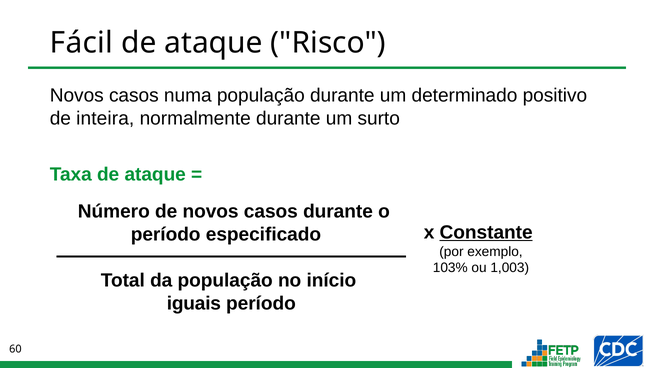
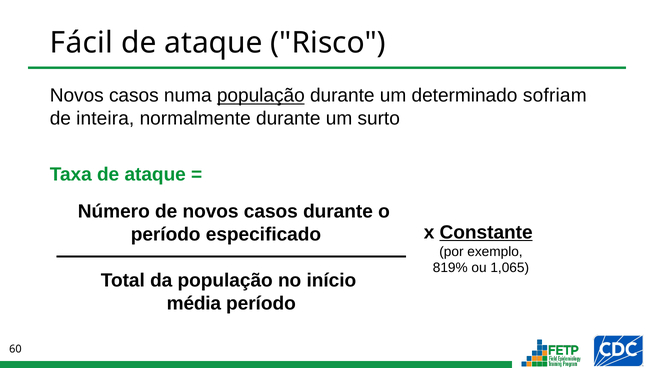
população at (261, 96) underline: none -> present
positivo: positivo -> sofriam
103%: 103% -> 819%
1,003: 1,003 -> 1,065
iguais: iguais -> média
